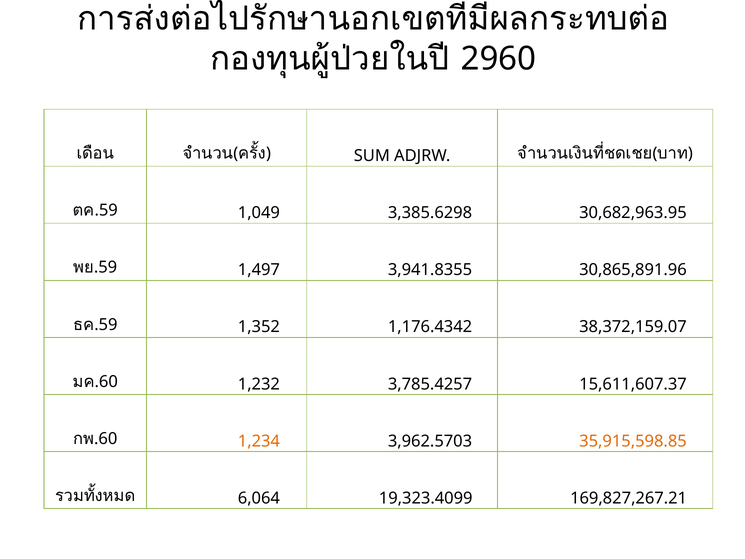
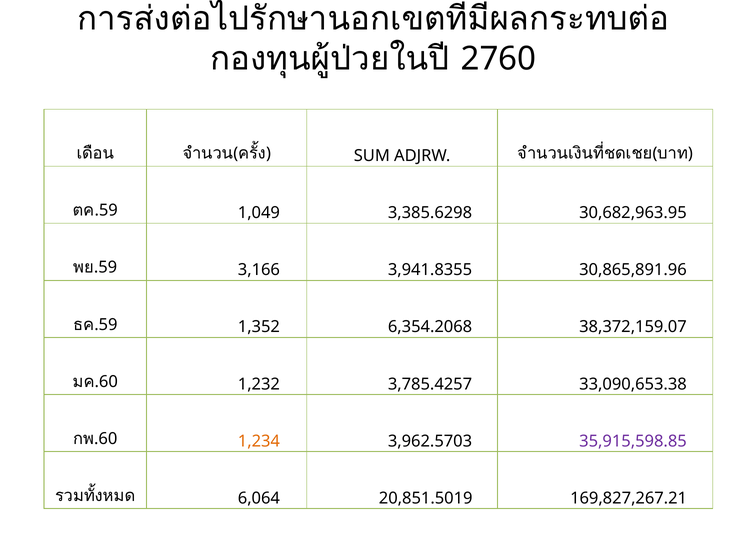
2960: 2960 -> 2760
1,497: 1,497 -> 3,166
1,176.4342: 1,176.4342 -> 6,354.2068
15,611,607.37: 15,611,607.37 -> 33,090,653.38
35,915,598.85 colour: orange -> purple
19,323.4099: 19,323.4099 -> 20,851.5019
